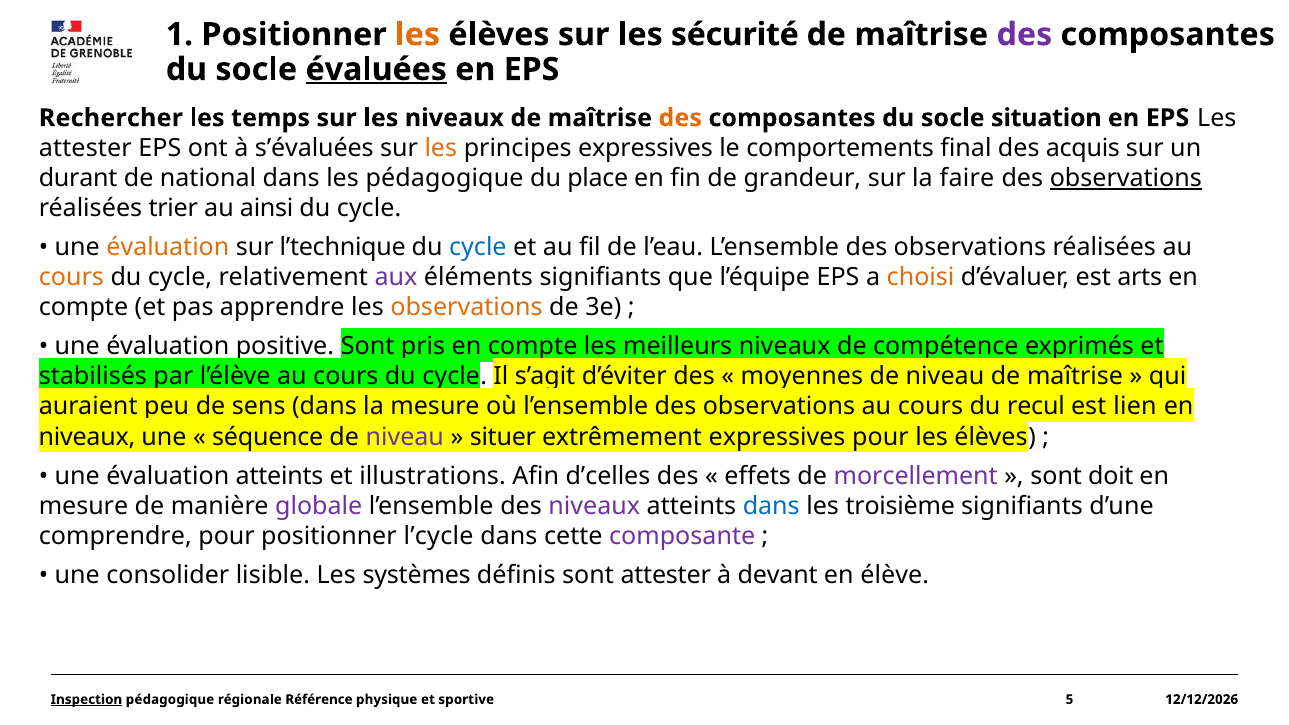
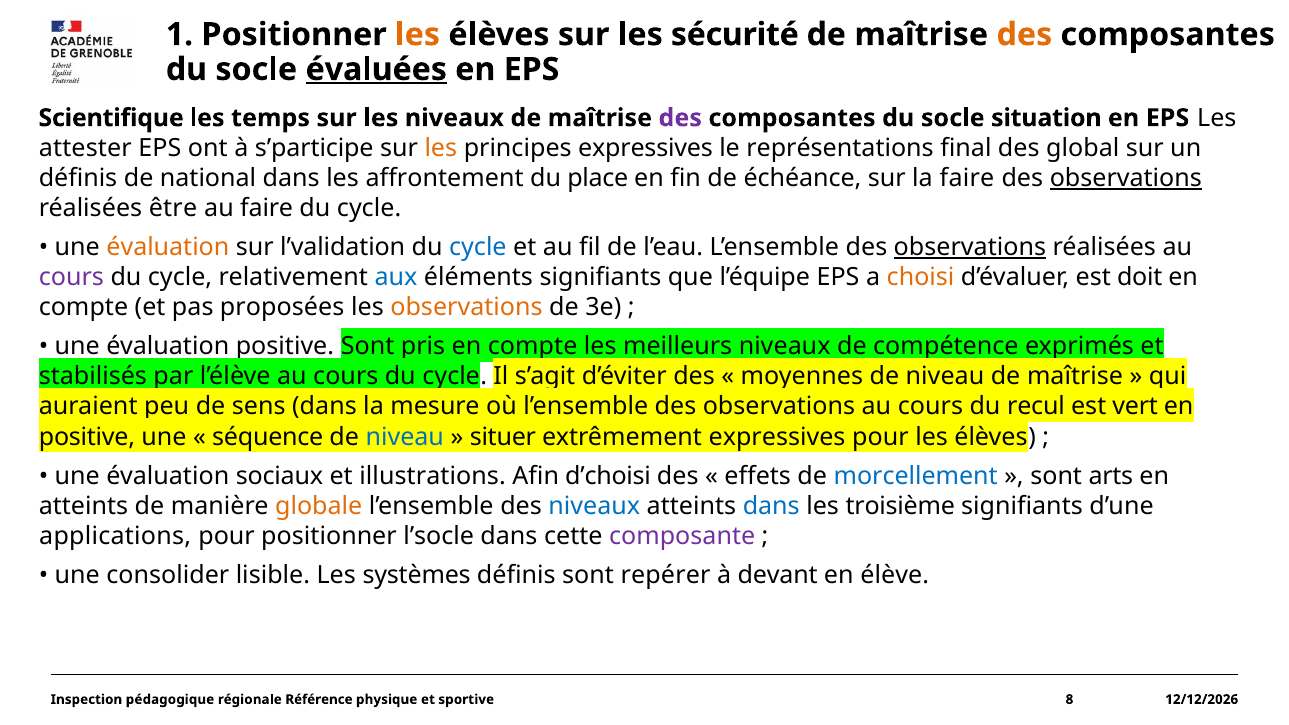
des at (1024, 35) colour: purple -> orange
Rechercher: Rechercher -> Scientifique
des at (680, 118) colour: orange -> purple
s’évaluées: s’évaluées -> s’participe
comportements: comportements -> représentations
acquis: acquis -> global
durant at (78, 178): durant -> définis
les pédagogique: pédagogique -> affrontement
grandeur: grandeur -> échéance
trier: trier -> être
au ainsi: ainsi -> faire
l’technique: l’technique -> l’validation
observations at (970, 247) underline: none -> present
cours at (71, 277) colour: orange -> purple
aux colour: purple -> blue
arts: arts -> doit
apprendre: apprendre -> proposées
lien: lien -> vert
niveaux at (87, 437): niveaux -> positive
niveau at (405, 437) colour: purple -> blue
évaluation atteints: atteints -> sociaux
d’celles: d’celles -> d’choisi
morcellement colour: purple -> blue
doit: doit -> arts
mesure at (84, 506): mesure -> atteints
globale colour: purple -> orange
niveaux at (594, 506) colour: purple -> blue
comprendre: comprendre -> applications
l’cycle: l’cycle -> l’socle
sont attester: attester -> repérer
Inspection underline: present -> none
5: 5 -> 8
